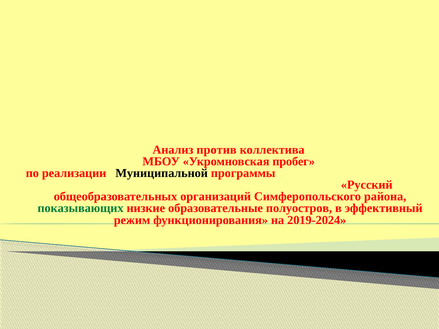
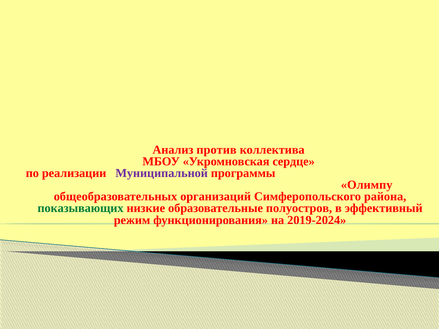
пробег: пробег -> сердце
Муниципальной colour: black -> purple
Русский: Русский -> Олимпу
